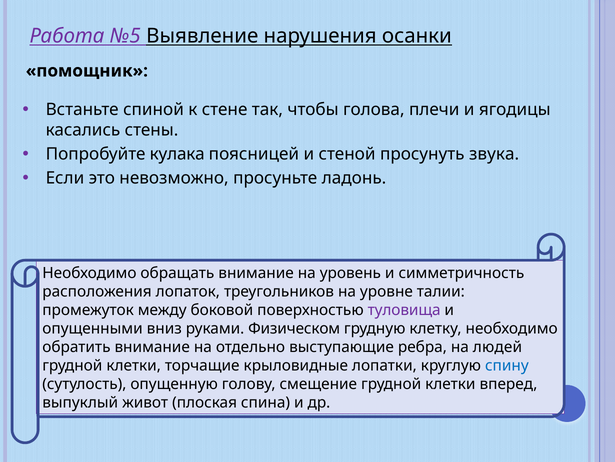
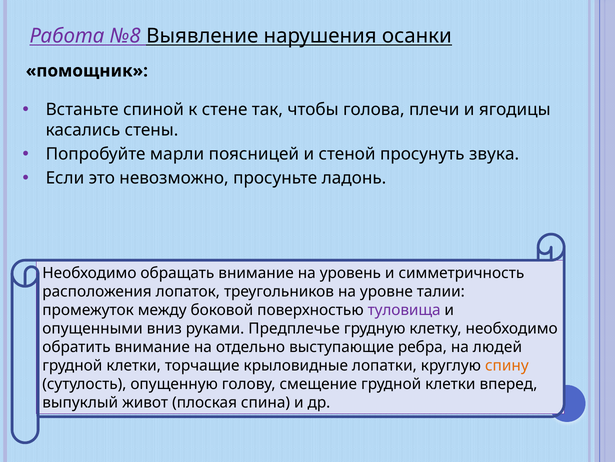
№5: №5 -> №8
кулака: кулака -> марли
Физическом: Физическом -> Предплечье
спину colour: blue -> orange
